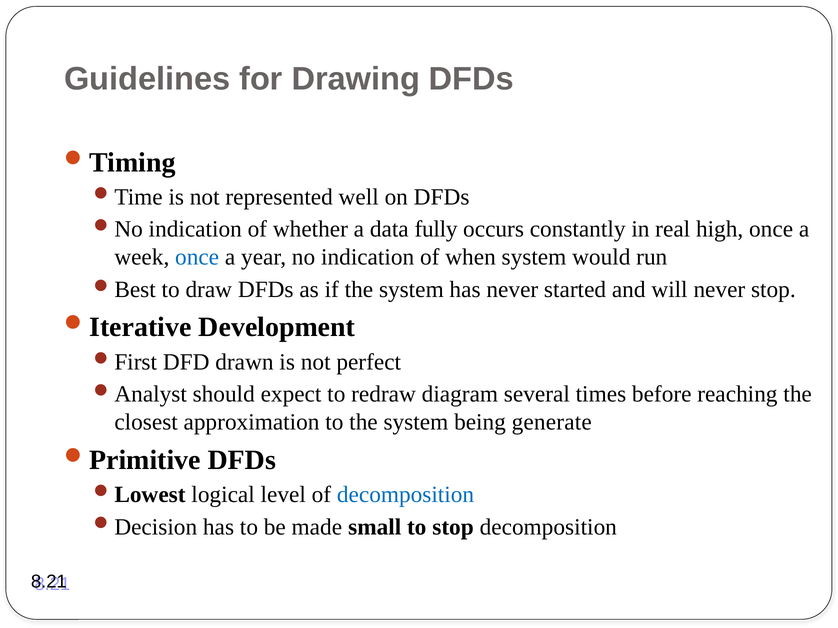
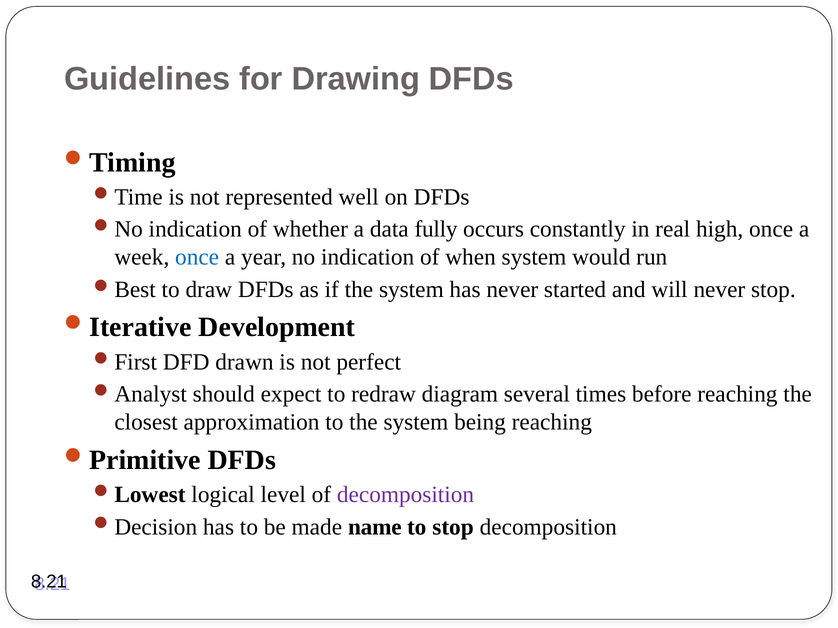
being generate: generate -> reaching
decomposition at (406, 495) colour: blue -> purple
small: small -> name
